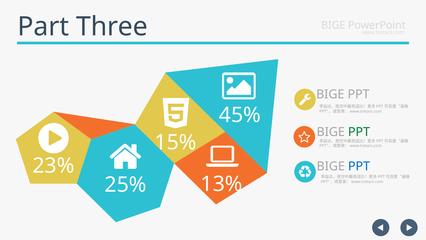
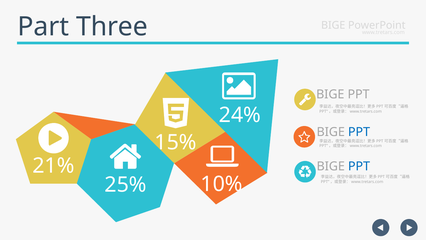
45%: 45% -> 24%
PPT at (359, 132) colour: green -> blue
23%: 23% -> 21%
13%: 13% -> 10%
